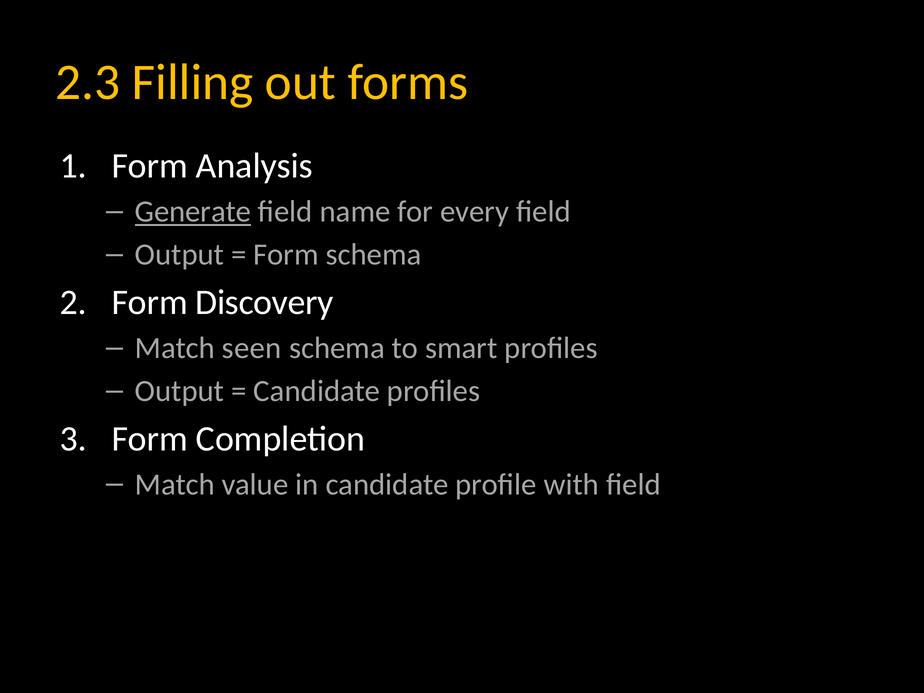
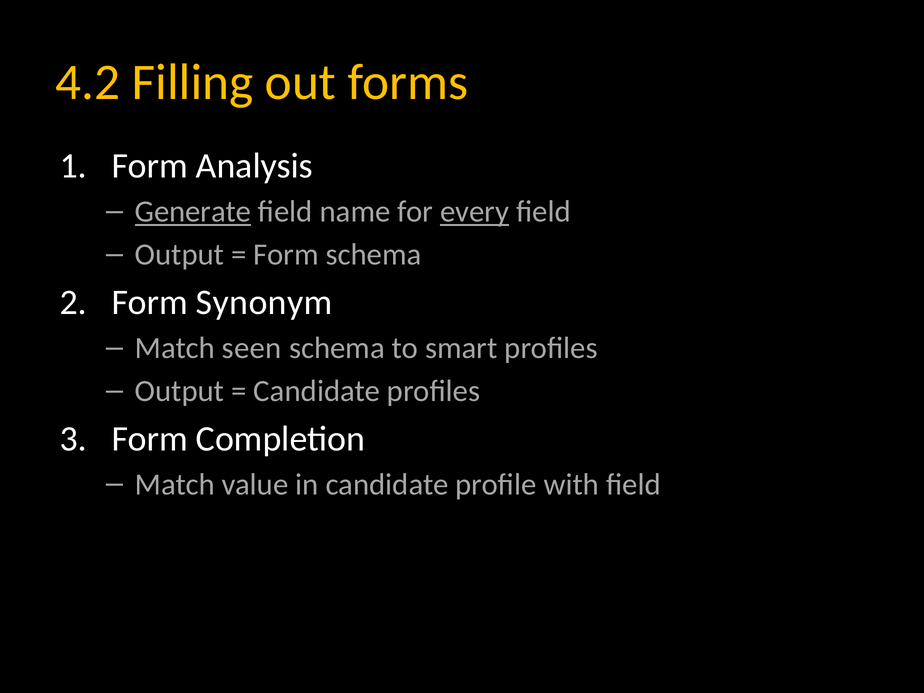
2.3: 2.3 -> 4.2
every underline: none -> present
Discovery: Discovery -> Synonym
